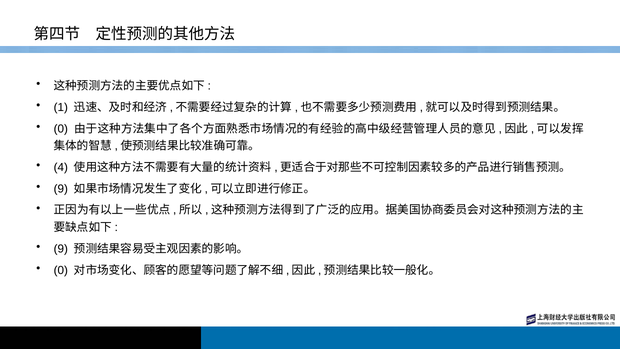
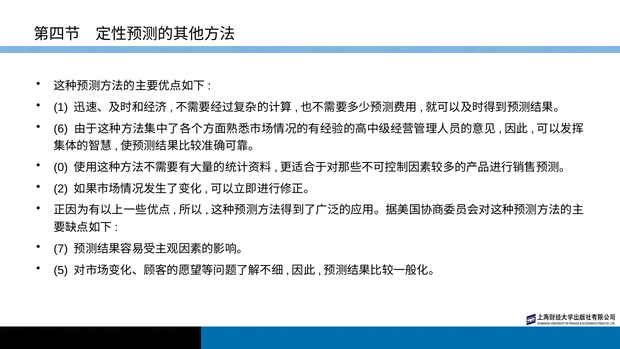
0 at (61, 129): 0 -> 6
4: 4 -> 0
9 at (61, 189): 9 -> 2
9 at (61, 249): 9 -> 7
0 at (61, 270): 0 -> 5
